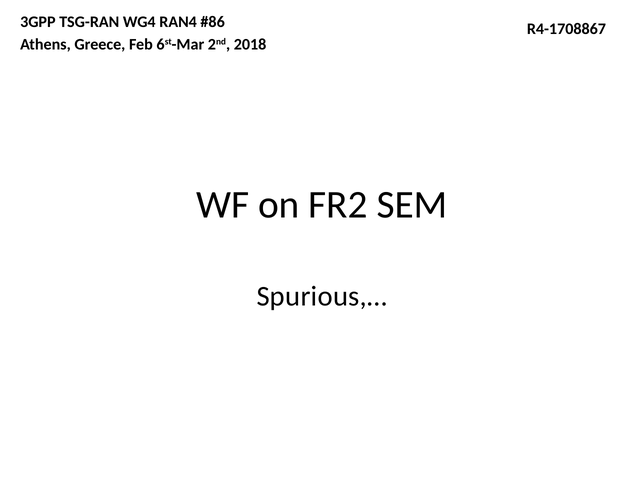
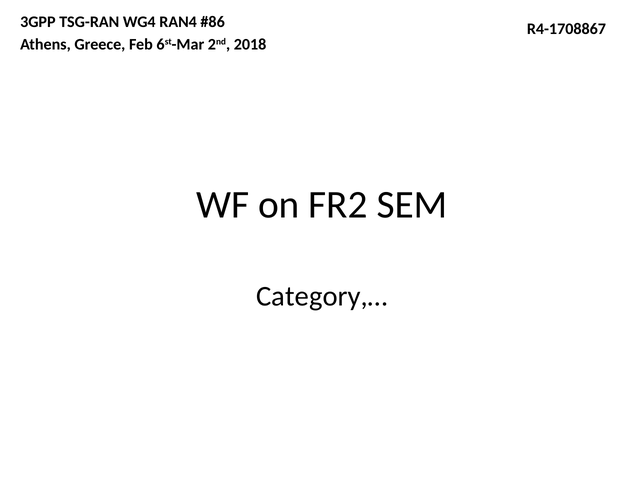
Spurious,…: Spurious,… -> Category,…
